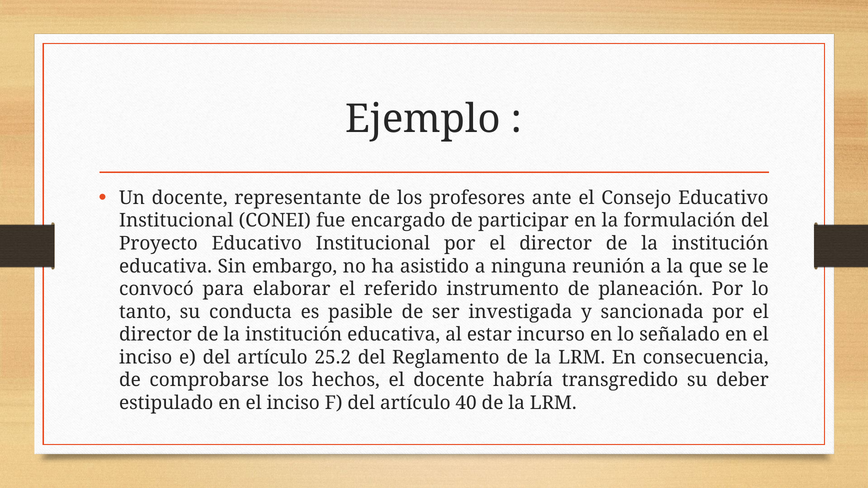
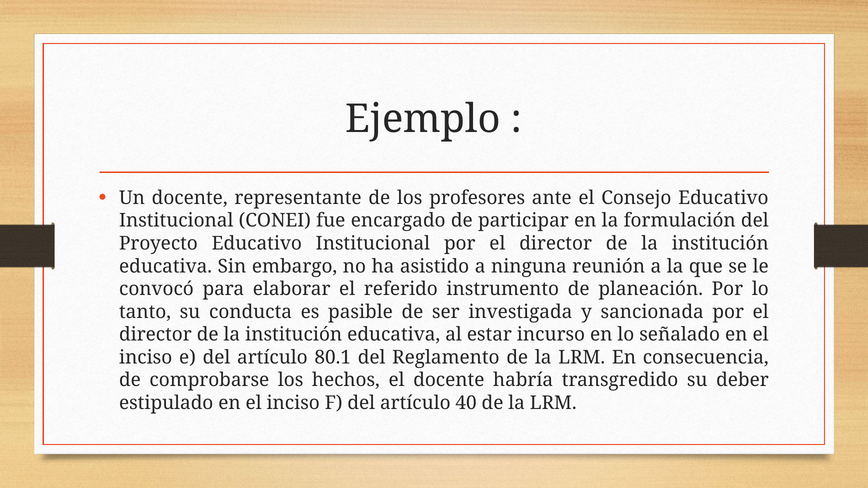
25.2: 25.2 -> 80.1
